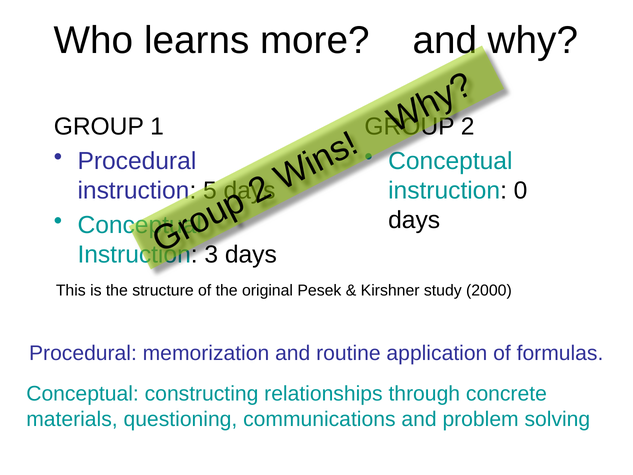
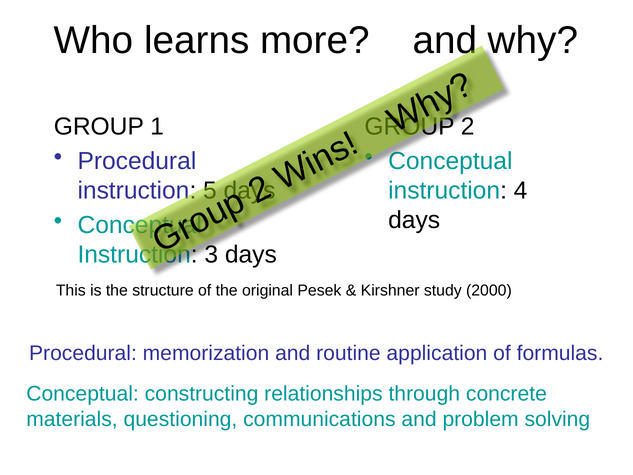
0: 0 -> 4
